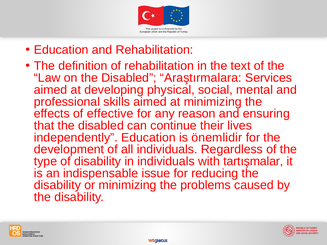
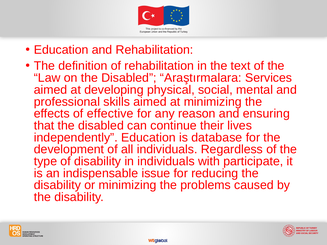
önemlidir: önemlidir -> database
tartışmalar: tartışmalar -> participate
